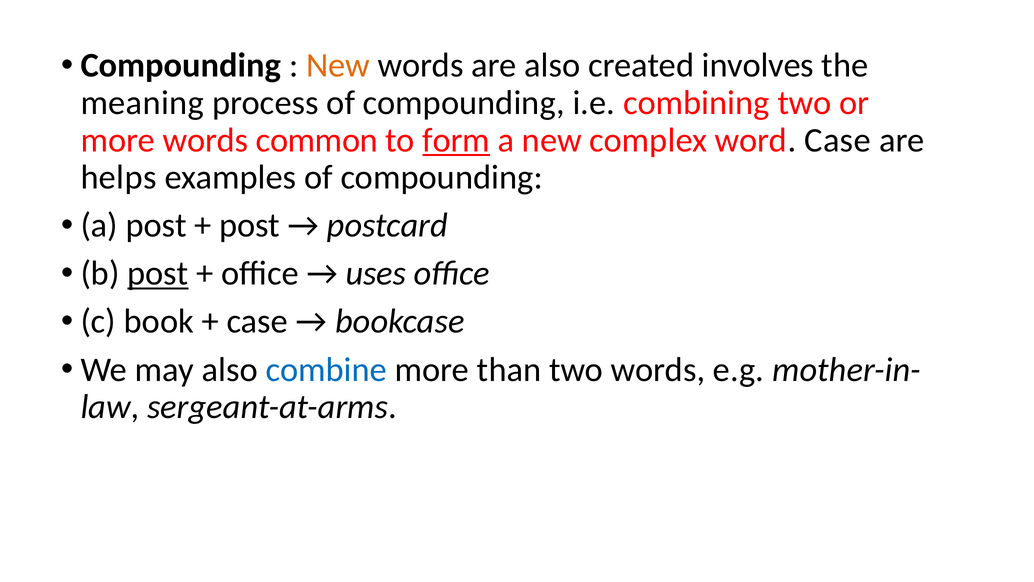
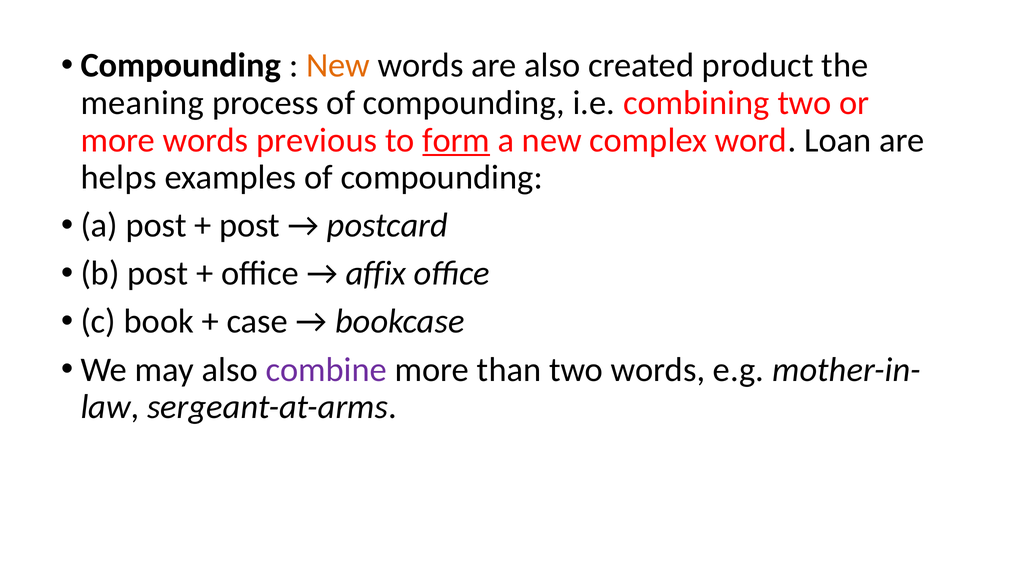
involves: involves -> product
common: common -> previous
word Case: Case -> Loan
post at (158, 273) underline: present -> none
uses: uses -> affix
combine colour: blue -> purple
